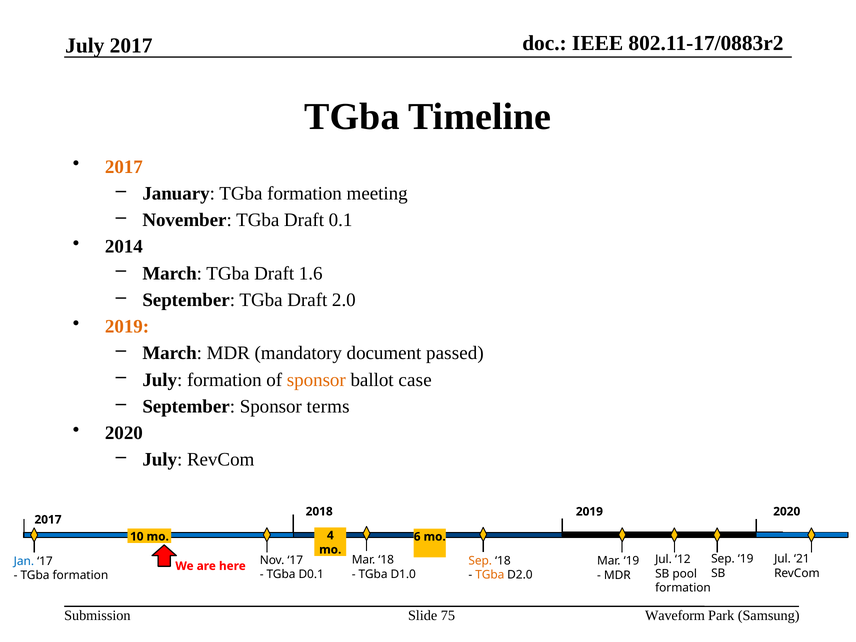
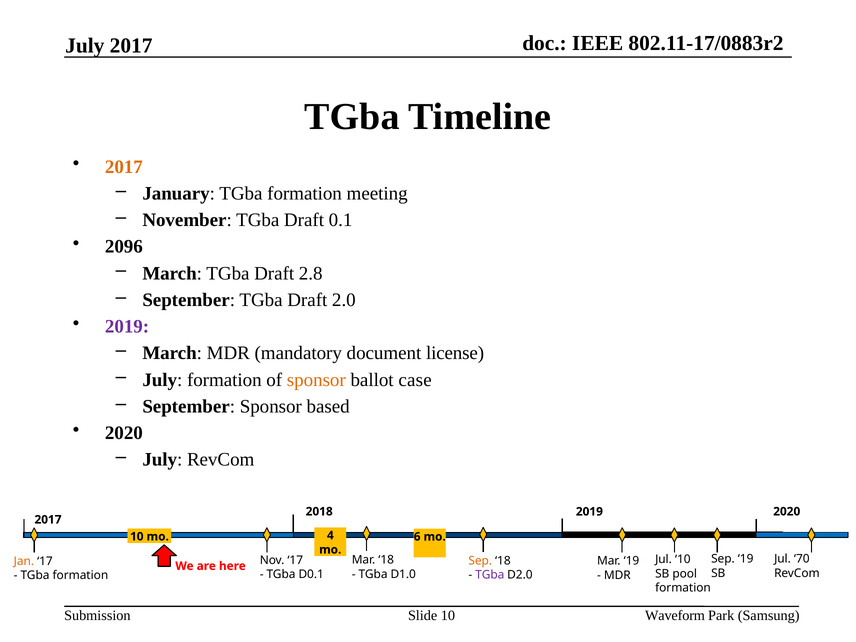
2014: 2014 -> 2096
1.6: 1.6 -> 2.8
2019 at (127, 327) colour: orange -> purple
passed: passed -> license
terms: terms -> based
21: 21 -> 70
Jul 12: 12 -> 10
Jan colour: blue -> orange
TGba at (490, 575) colour: orange -> purple
Slide 75: 75 -> 10
